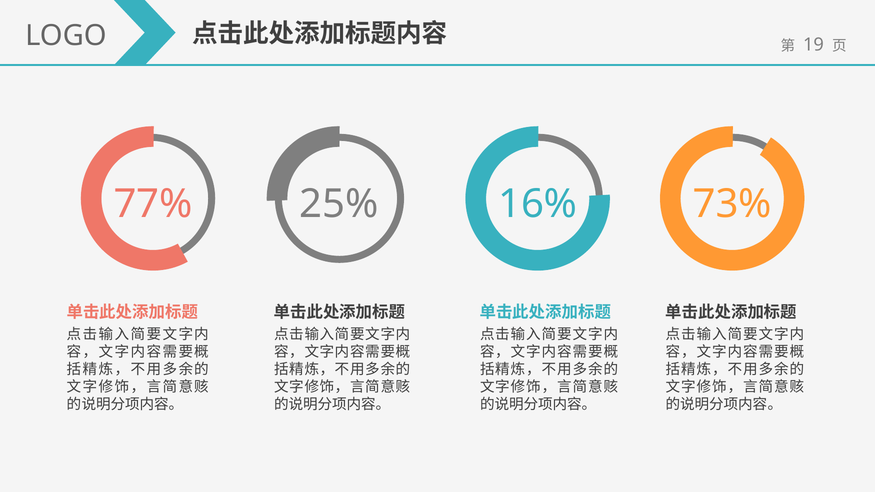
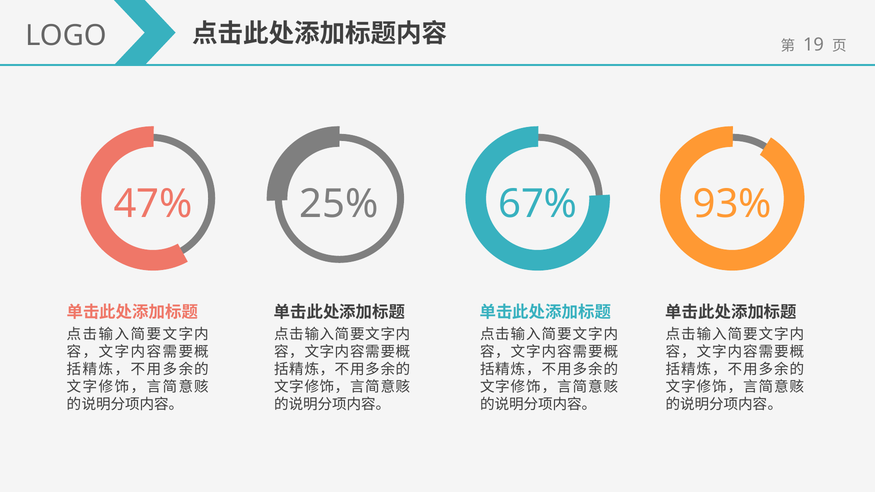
77%: 77% -> 47%
16%: 16% -> 67%
73%: 73% -> 93%
